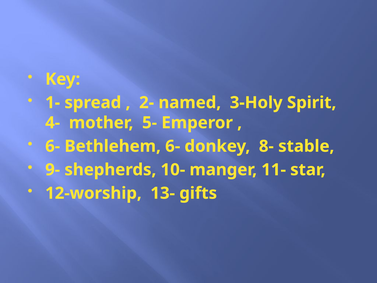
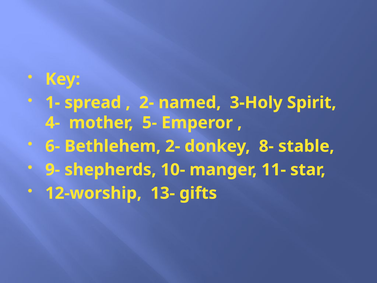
Bethlehem 6-: 6- -> 2-
